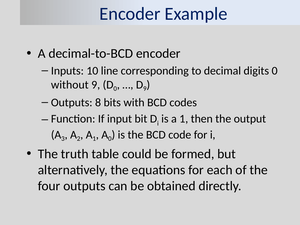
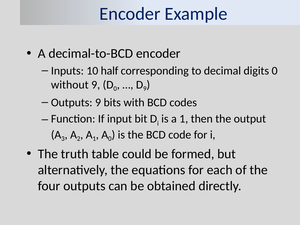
line: line -> half
Outputs 8: 8 -> 9
